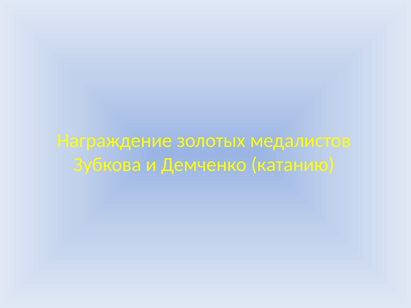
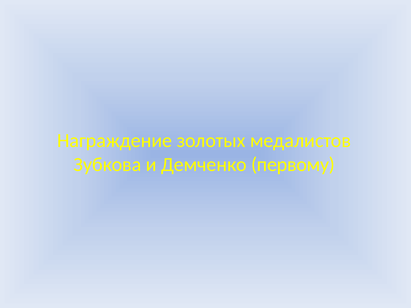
катанию: катанию -> первому
